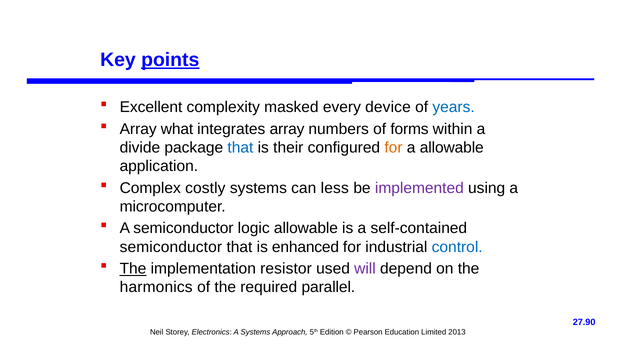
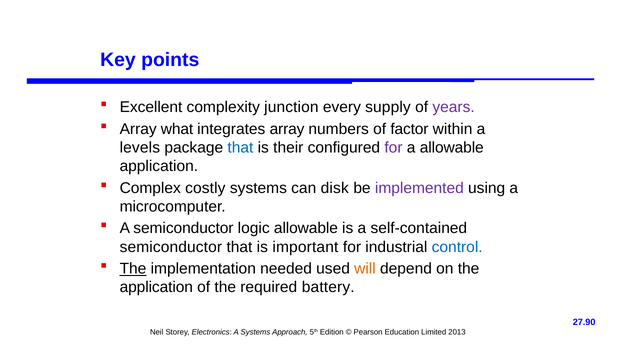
points underline: present -> none
masked: masked -> junction
device: device -> supply
years colour: blue -> purple
forms: forms -> factor
divide: divide -> levels
for at (393, 148) colour: orange -> purple
less: less -> disk
enhanced: enhanced -> important
resistor: resistor -> needed
will colour: purple -> orange
harmonics at (156, 287): harmonics -> application
parallel: parallel -> battery
